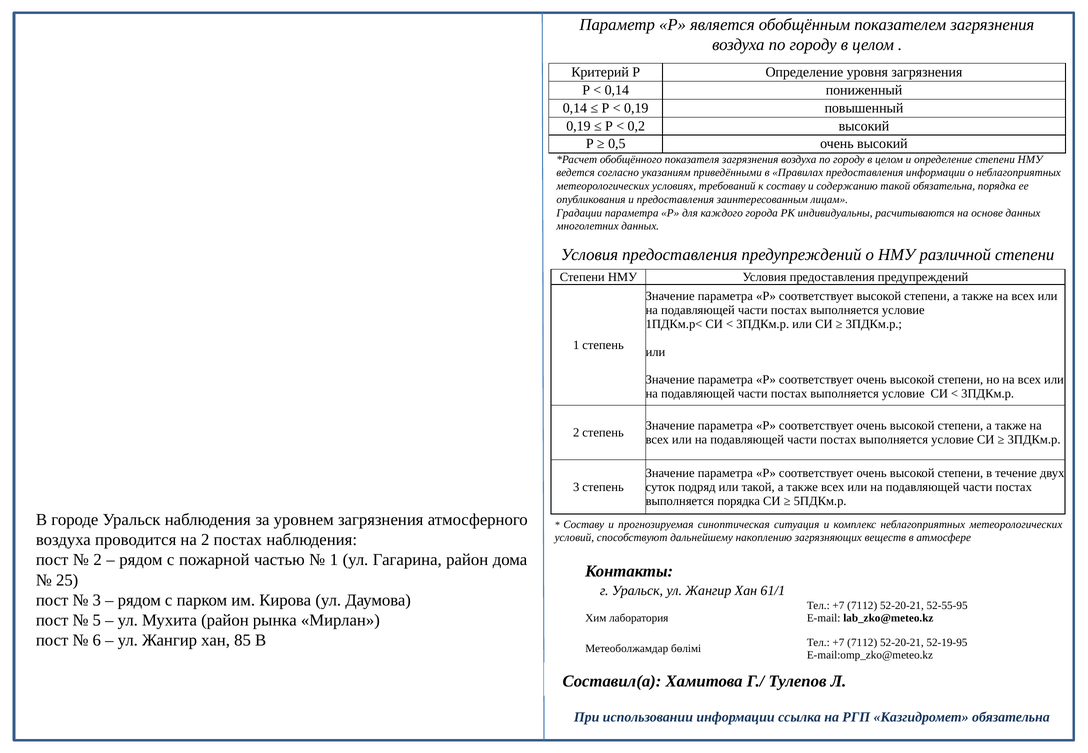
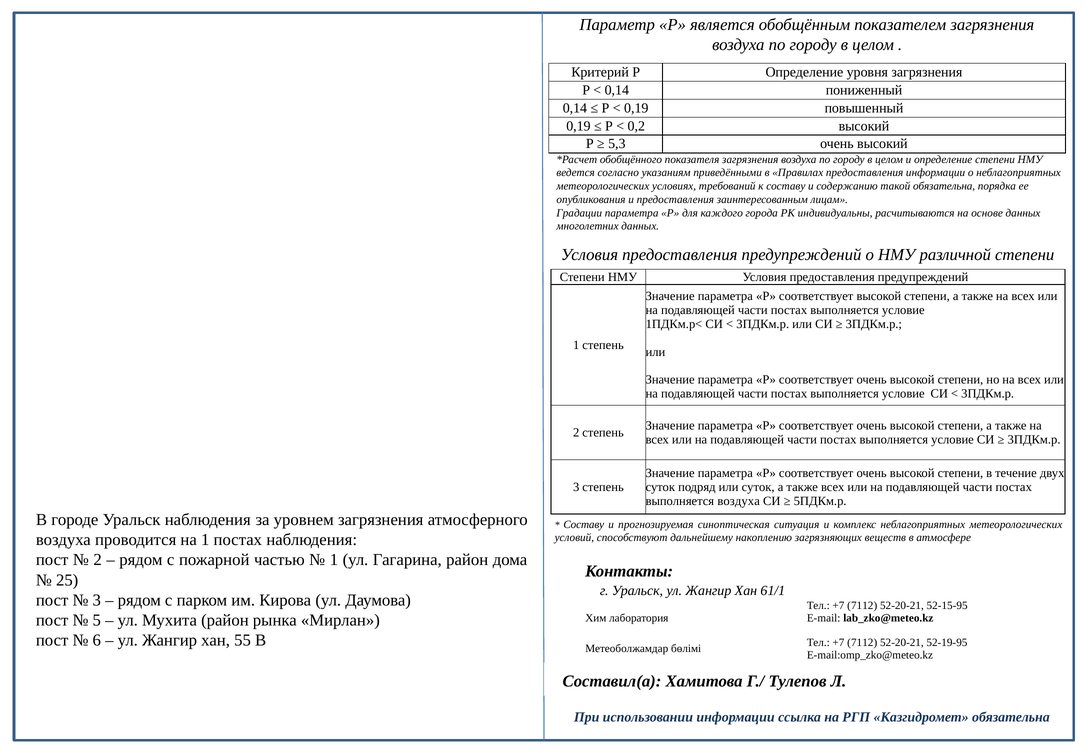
0,5: 0,5 -> 5,3
или такой: такой -> суток
выполняется порядка: порядка -> воздуха
на 2: 2 -> 1
52-55-95: 52-55-95 -> 52-15-95
85: 85 -> 55
